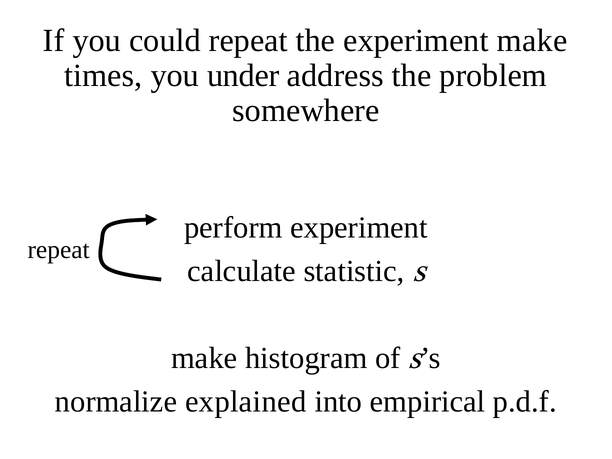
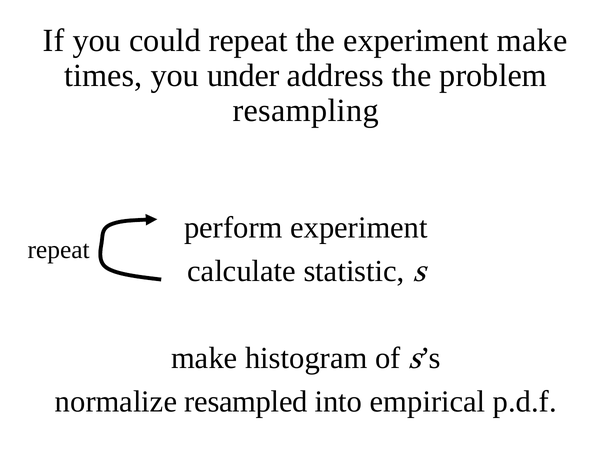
somewhere: somewhere -> resampling
explained: explained -> resampled
